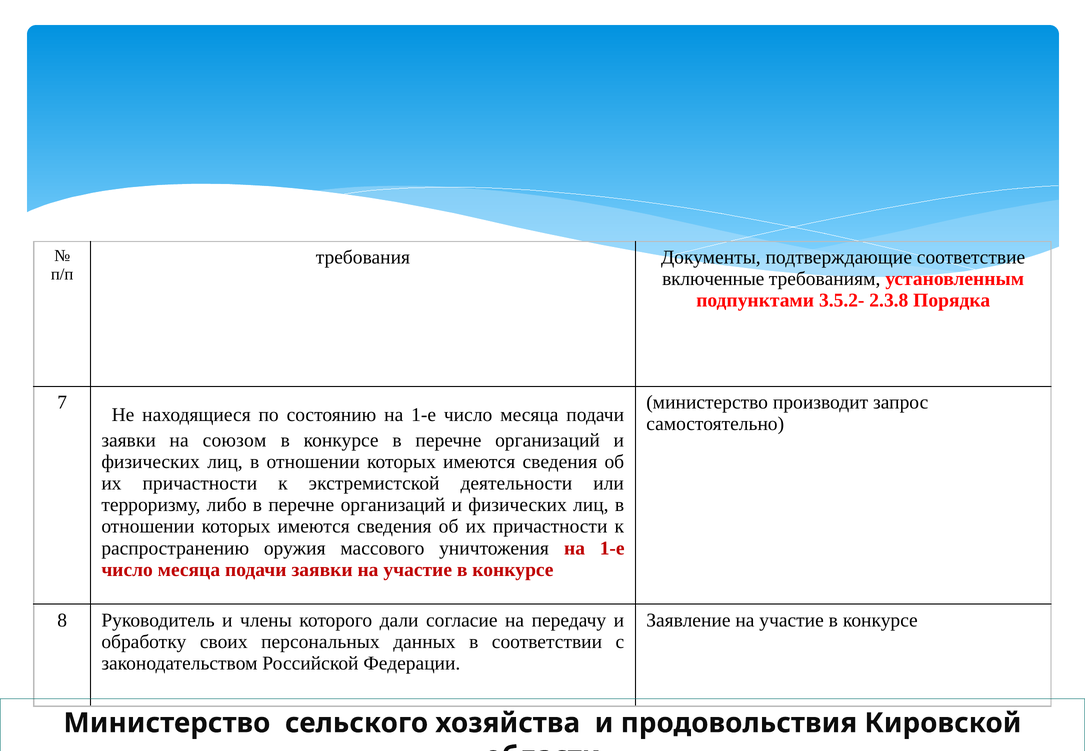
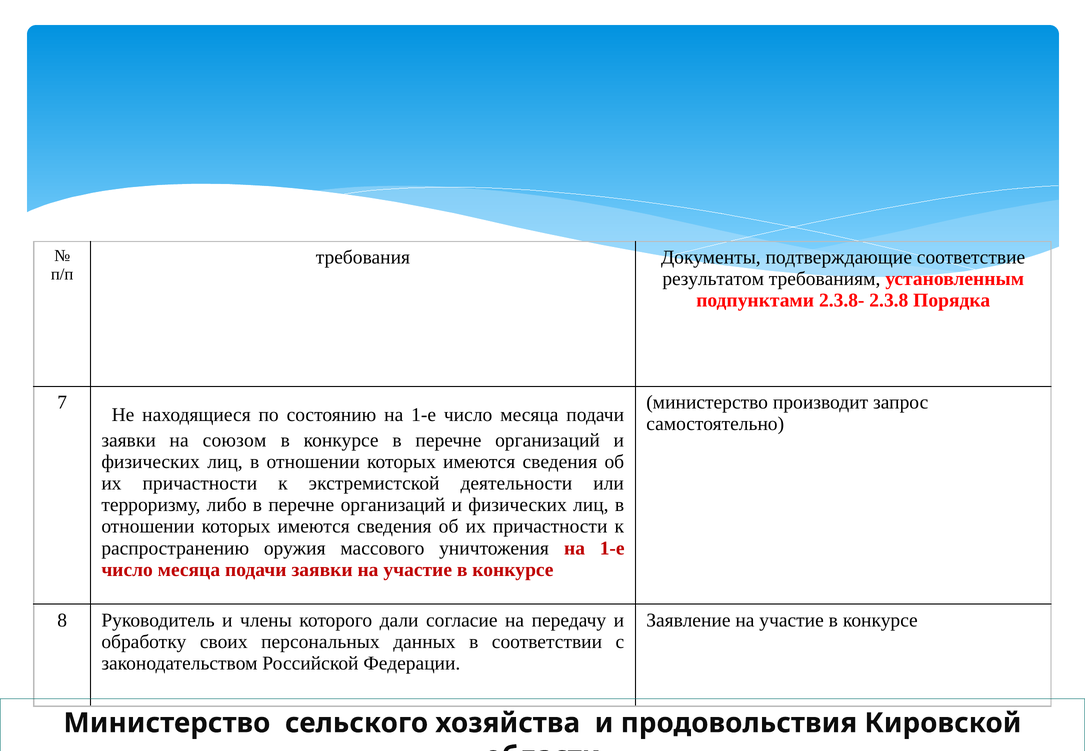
включенные: включенные -> результатом
3.5.2-: 3.5.2- -> 2.3.8-
